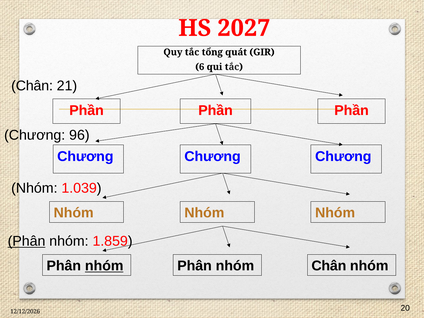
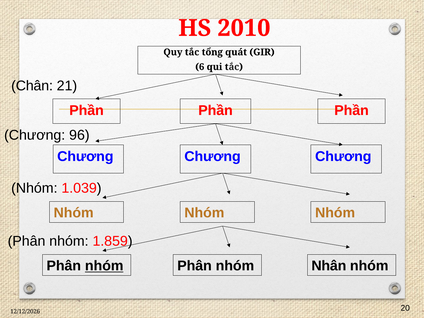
2027: 2027 -> 2010
Phân at (27, 241) underline: present -> none
nhóm Chân: Chân -> Nhân
